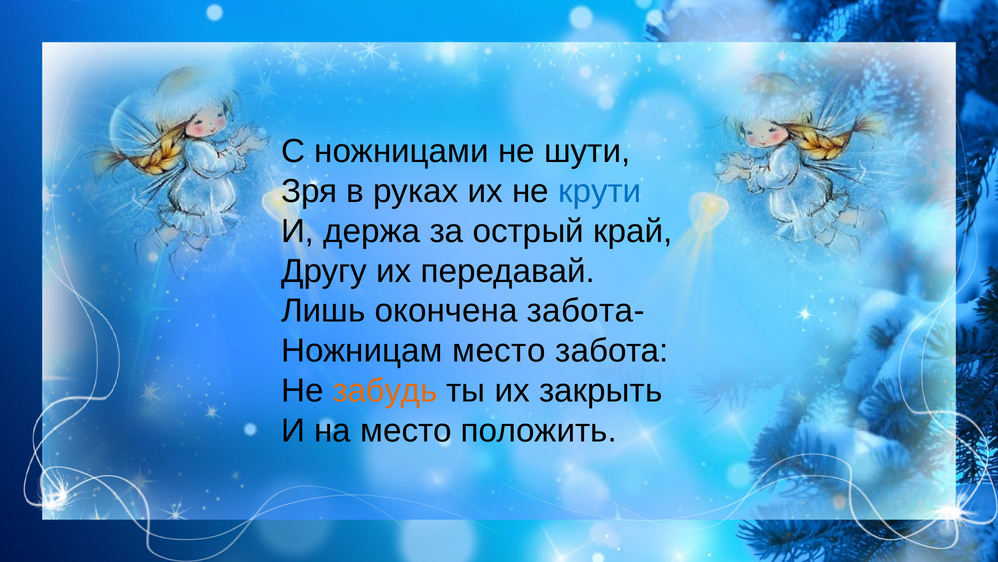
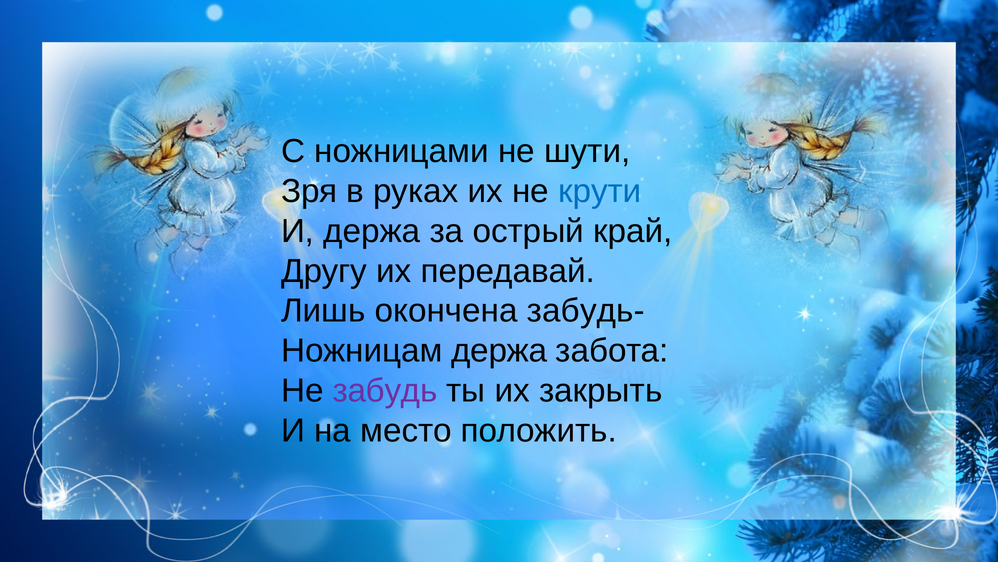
забота-: забота- -> забудь-
Ножницам место: место -> держа
забудь colour: orange -> purple
